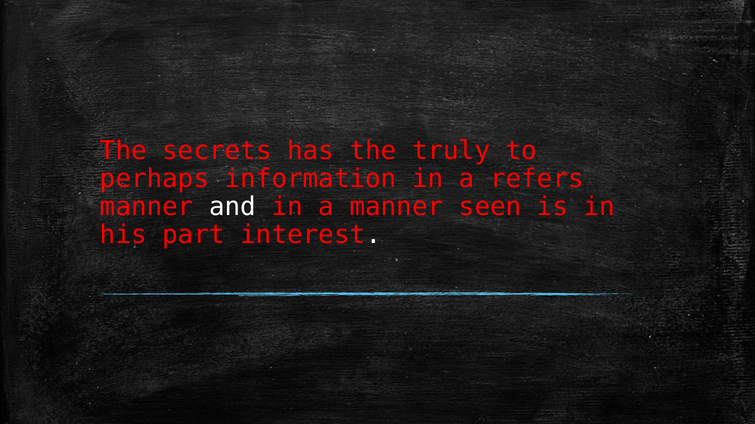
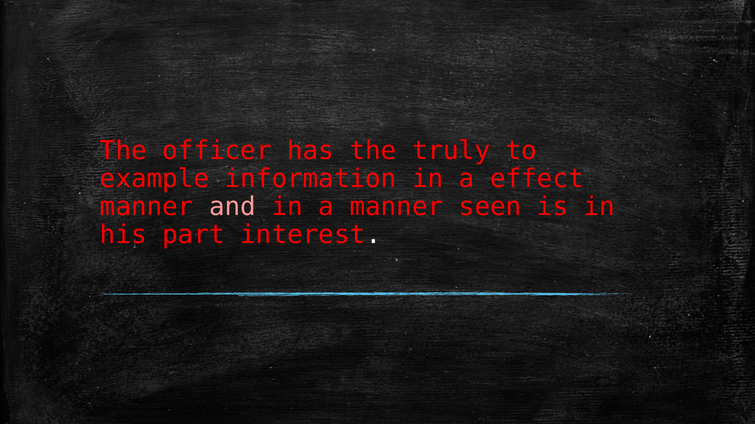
secrets: secrets -> officer
perhaps: perhaps -> example
refers: refers -> effect
and colour: white -> pink
